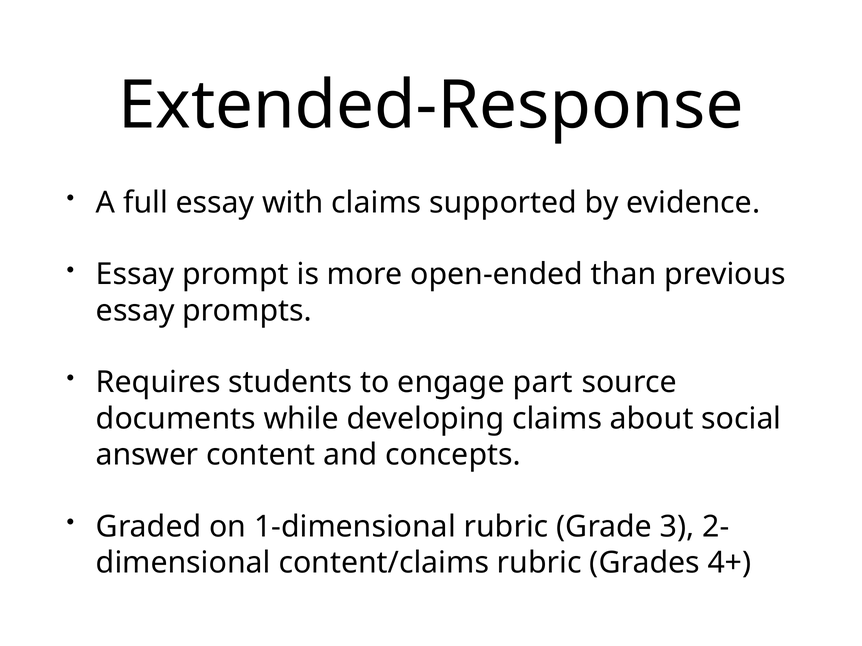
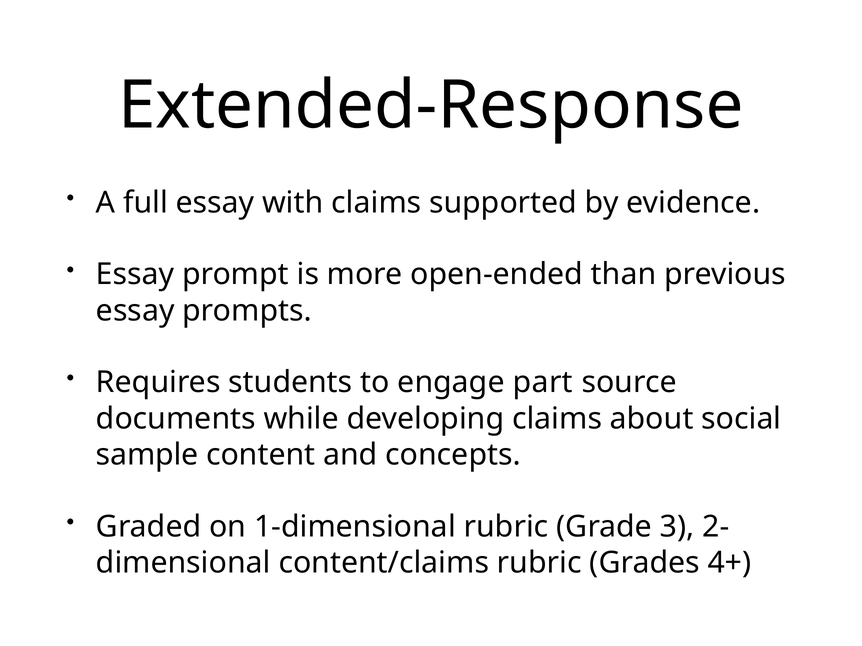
answer: answer -> sample
